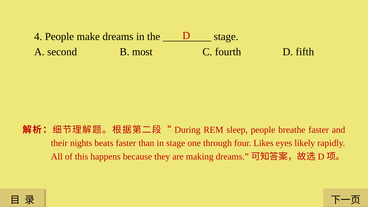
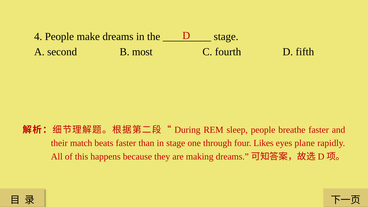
nights: nights -> match
likely: likely -> plane
